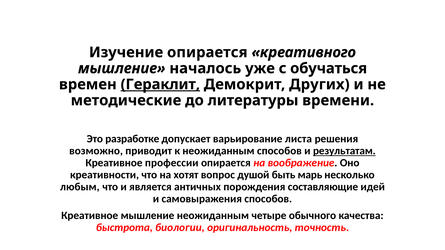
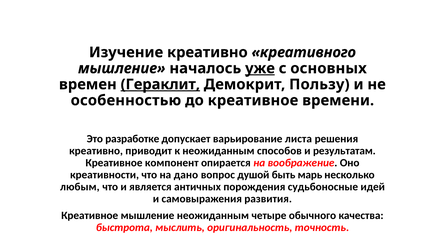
Изучение опирается: опирается -> креативно
уже underline: none -> present
обучаться: обучаться -> основных
Других: Других -> Пользу
методические: методические -> особенностью
до литературы: литературы -> креативное
возможно at (96, 151): возможно -> креативно
результатам underline: present -> none
профессии: профессии -> компонент
хотят: хотят -> дано
составляющие: составляющие -> судьбоносные
самовыражения способов: способов -> развития
биологии: биологии -> мыслить
